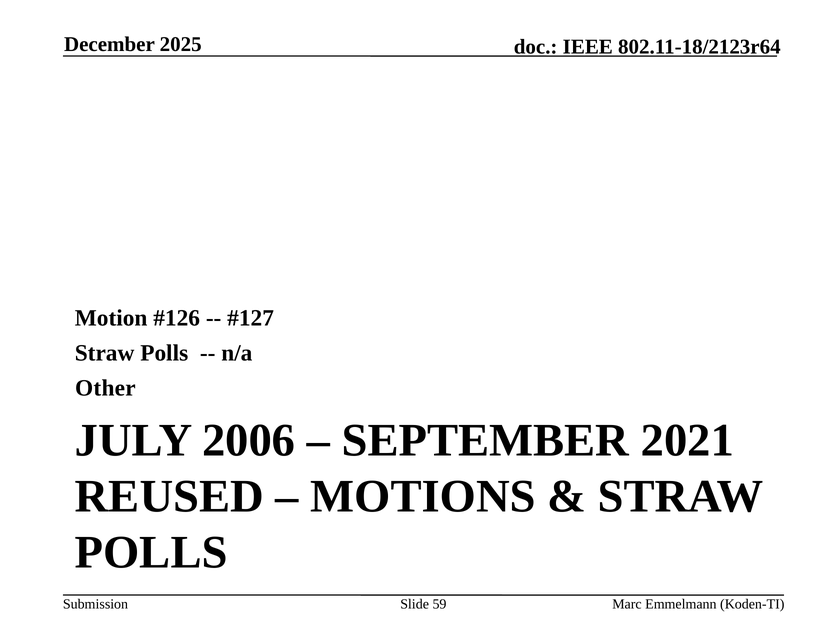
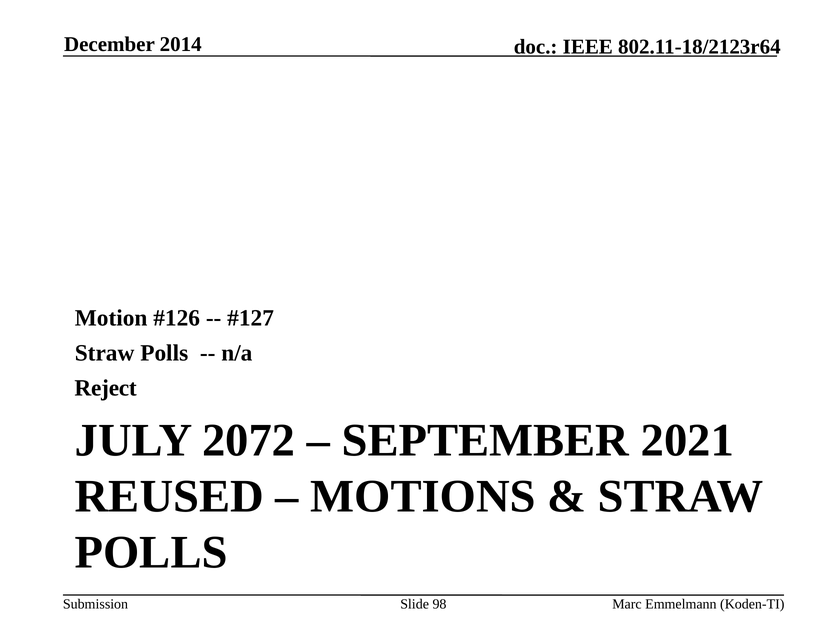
2025: 2025 -> 2014
Other: Other -> Reject
2006: 2006 -> 2072
59: 59 -> 98
